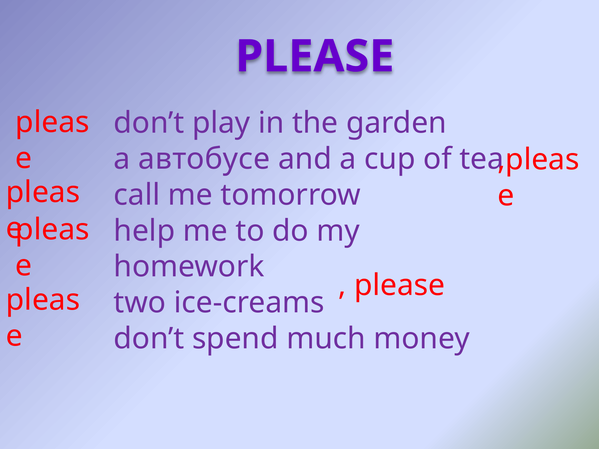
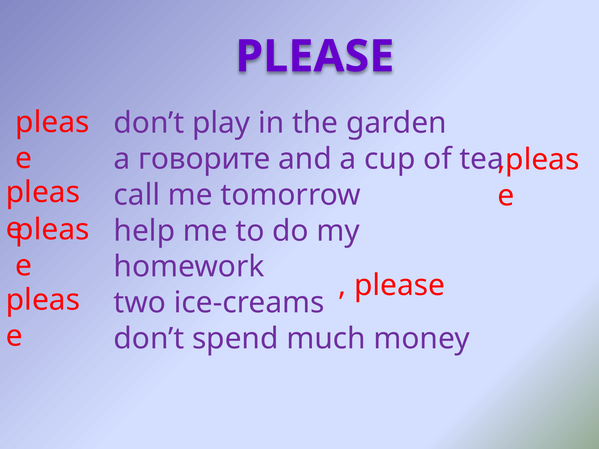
автобусе: автобусе -> говорите
